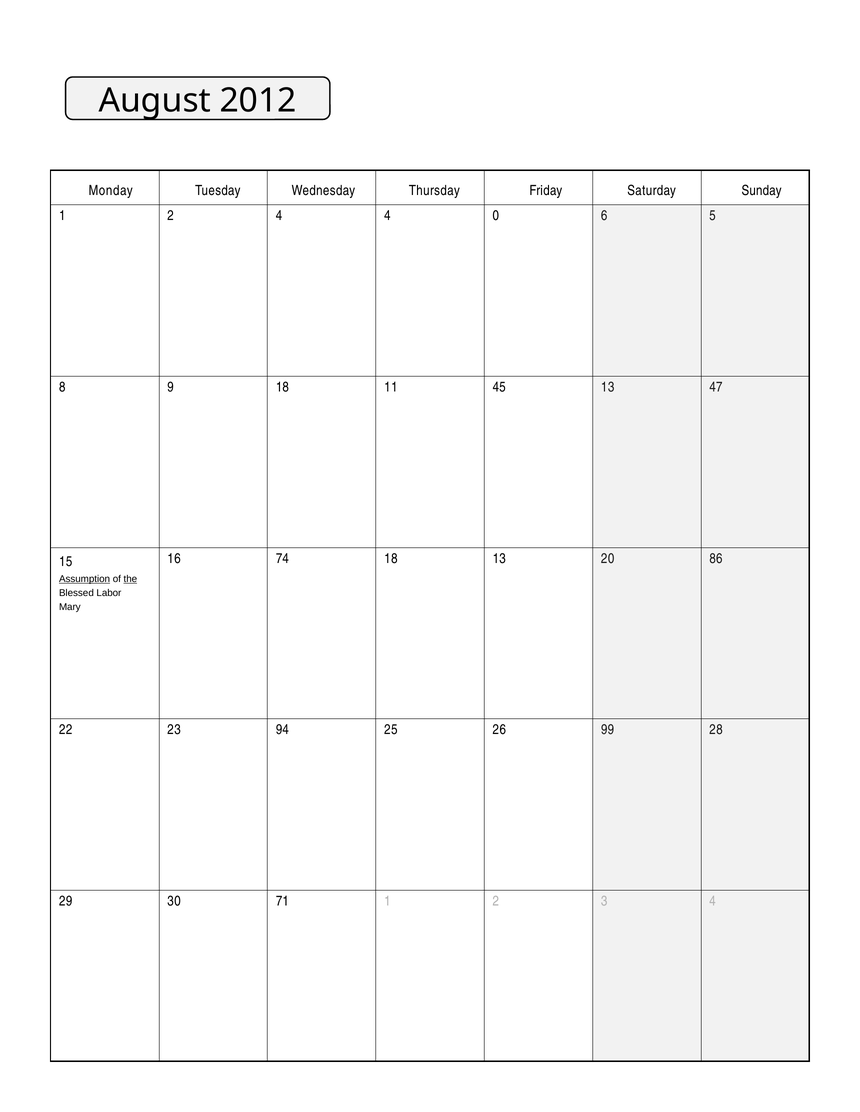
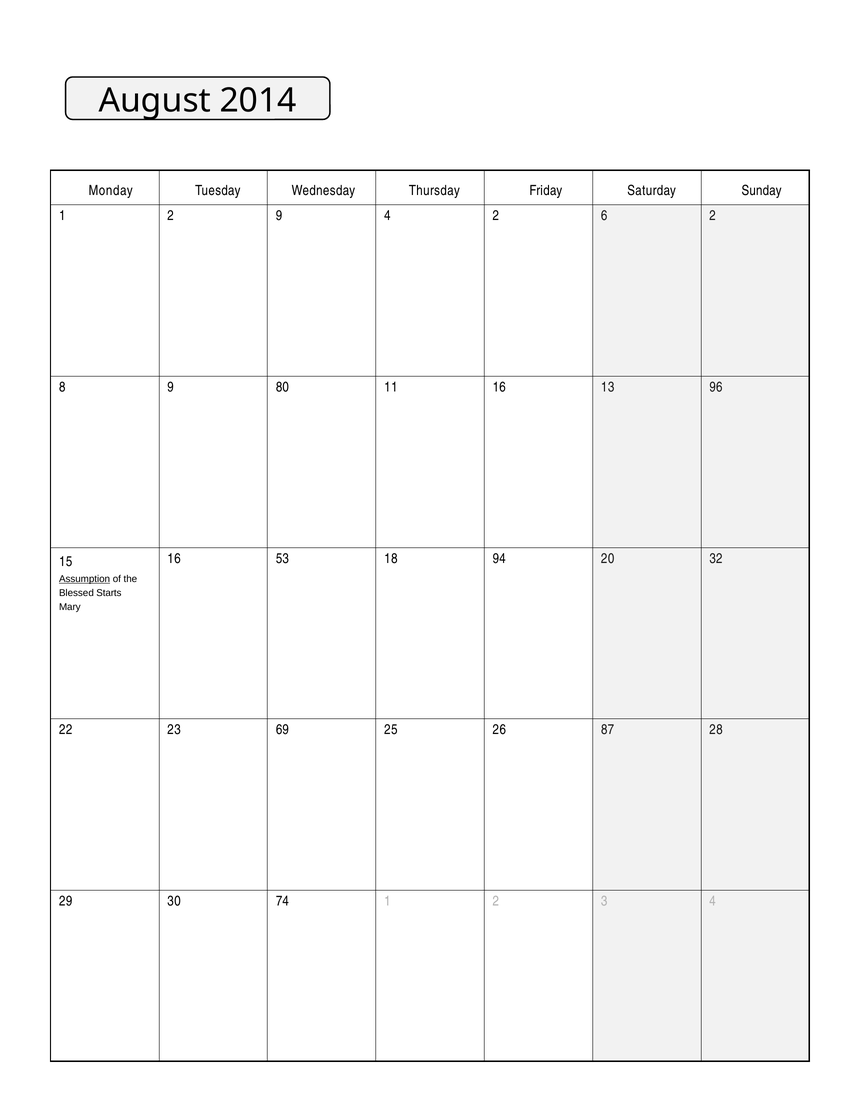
2012: 2012 -> 2014
2 4: 4 -> 9
4 0: 0 -> 2
6 5: 5 -> 2
9 18: 18 -> 80
11 45: 45 -> 16
47: 47 -> 96
74: 74 -> 53
18 13: 13 -> 94
86: 86 -> 32
the underline: present -> none
Labor: Labor -> Starts
94: 94 -> 69
99: 99 -> 87
71: 71 -> 74
